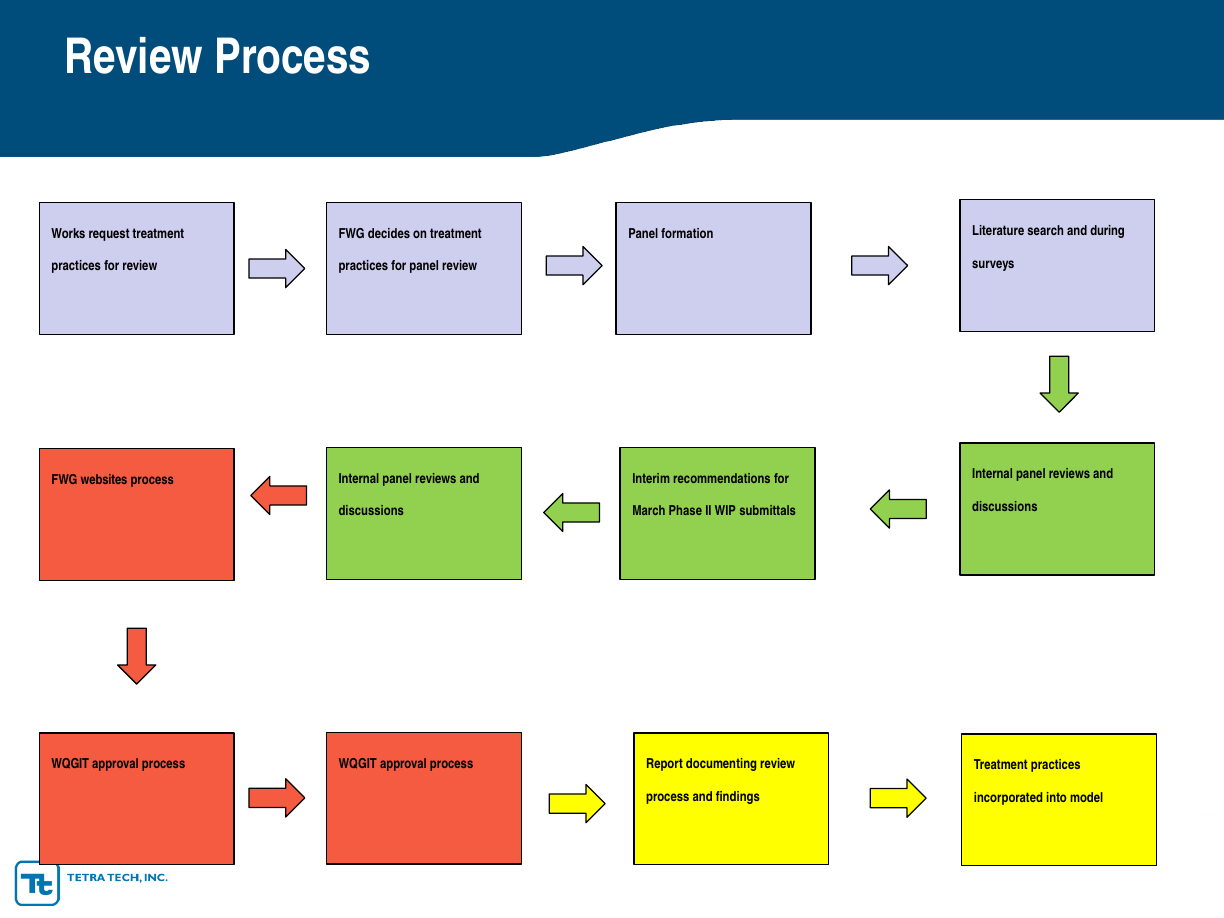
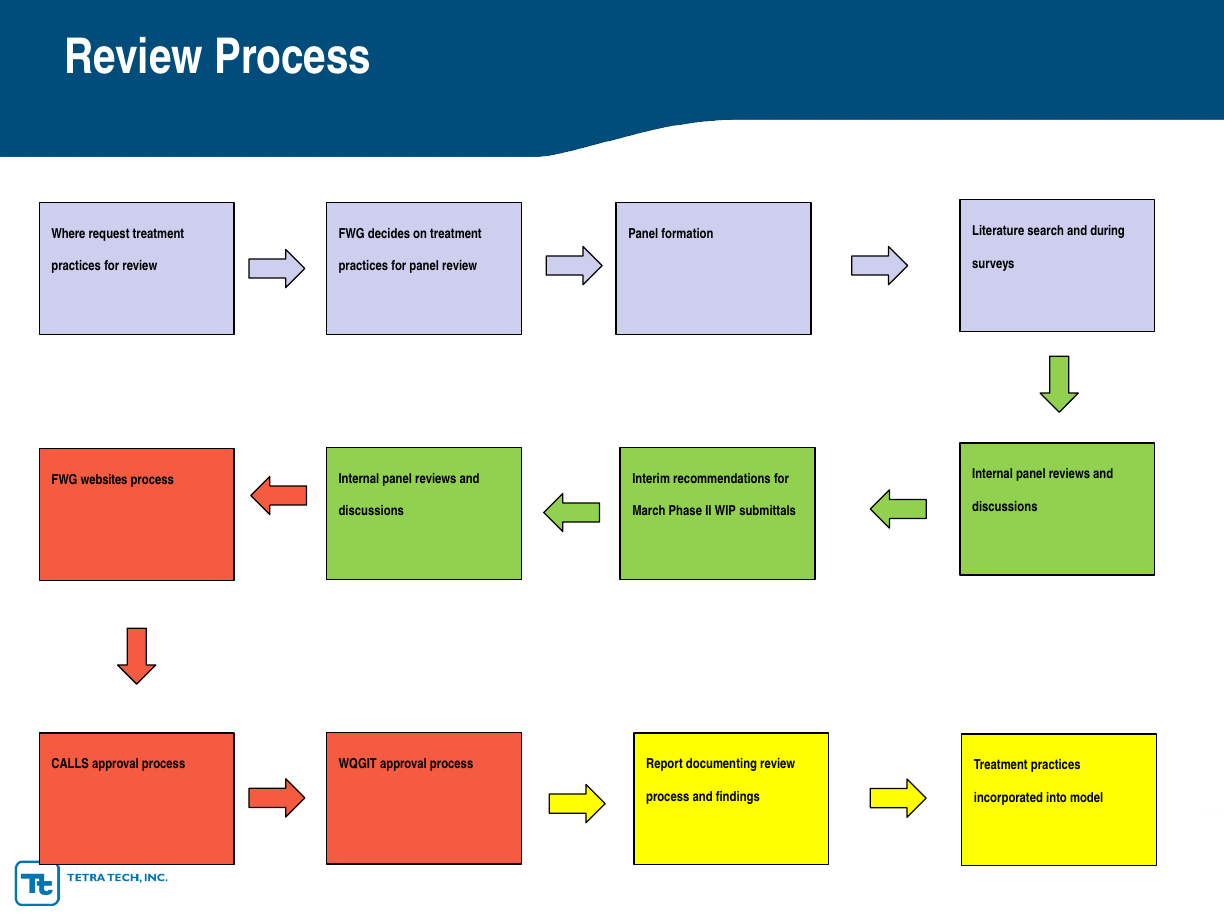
Works: Works -> Where
WQGIT at (70, 764): WQGIT -> CALLS
